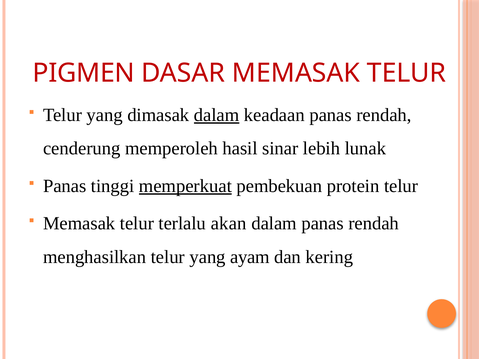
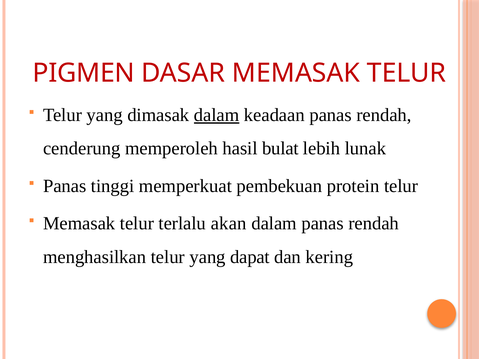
sinar: sinar -> bulat
memperkuat underline: present -> none
ayam: ayam -> dapat
